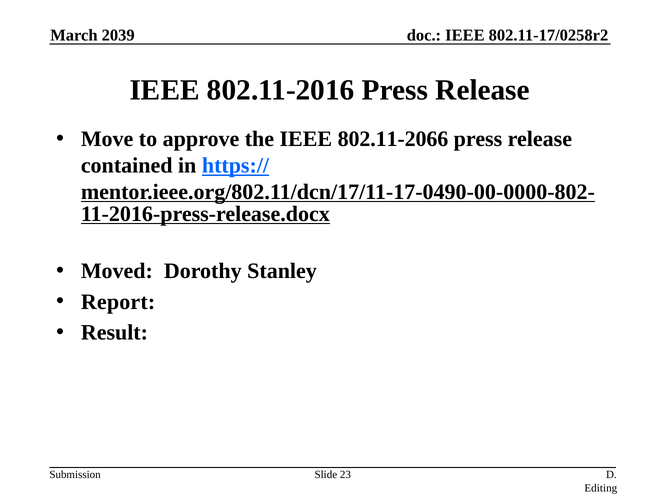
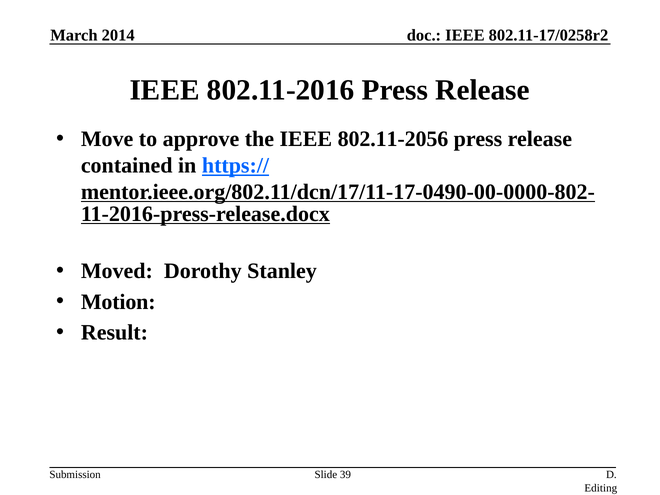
2039: 2039 -> 2014
802.11-2066: 802.11-2066 -> 802.11-2056
Report: Report -> Motion
23: 23 -> 39
